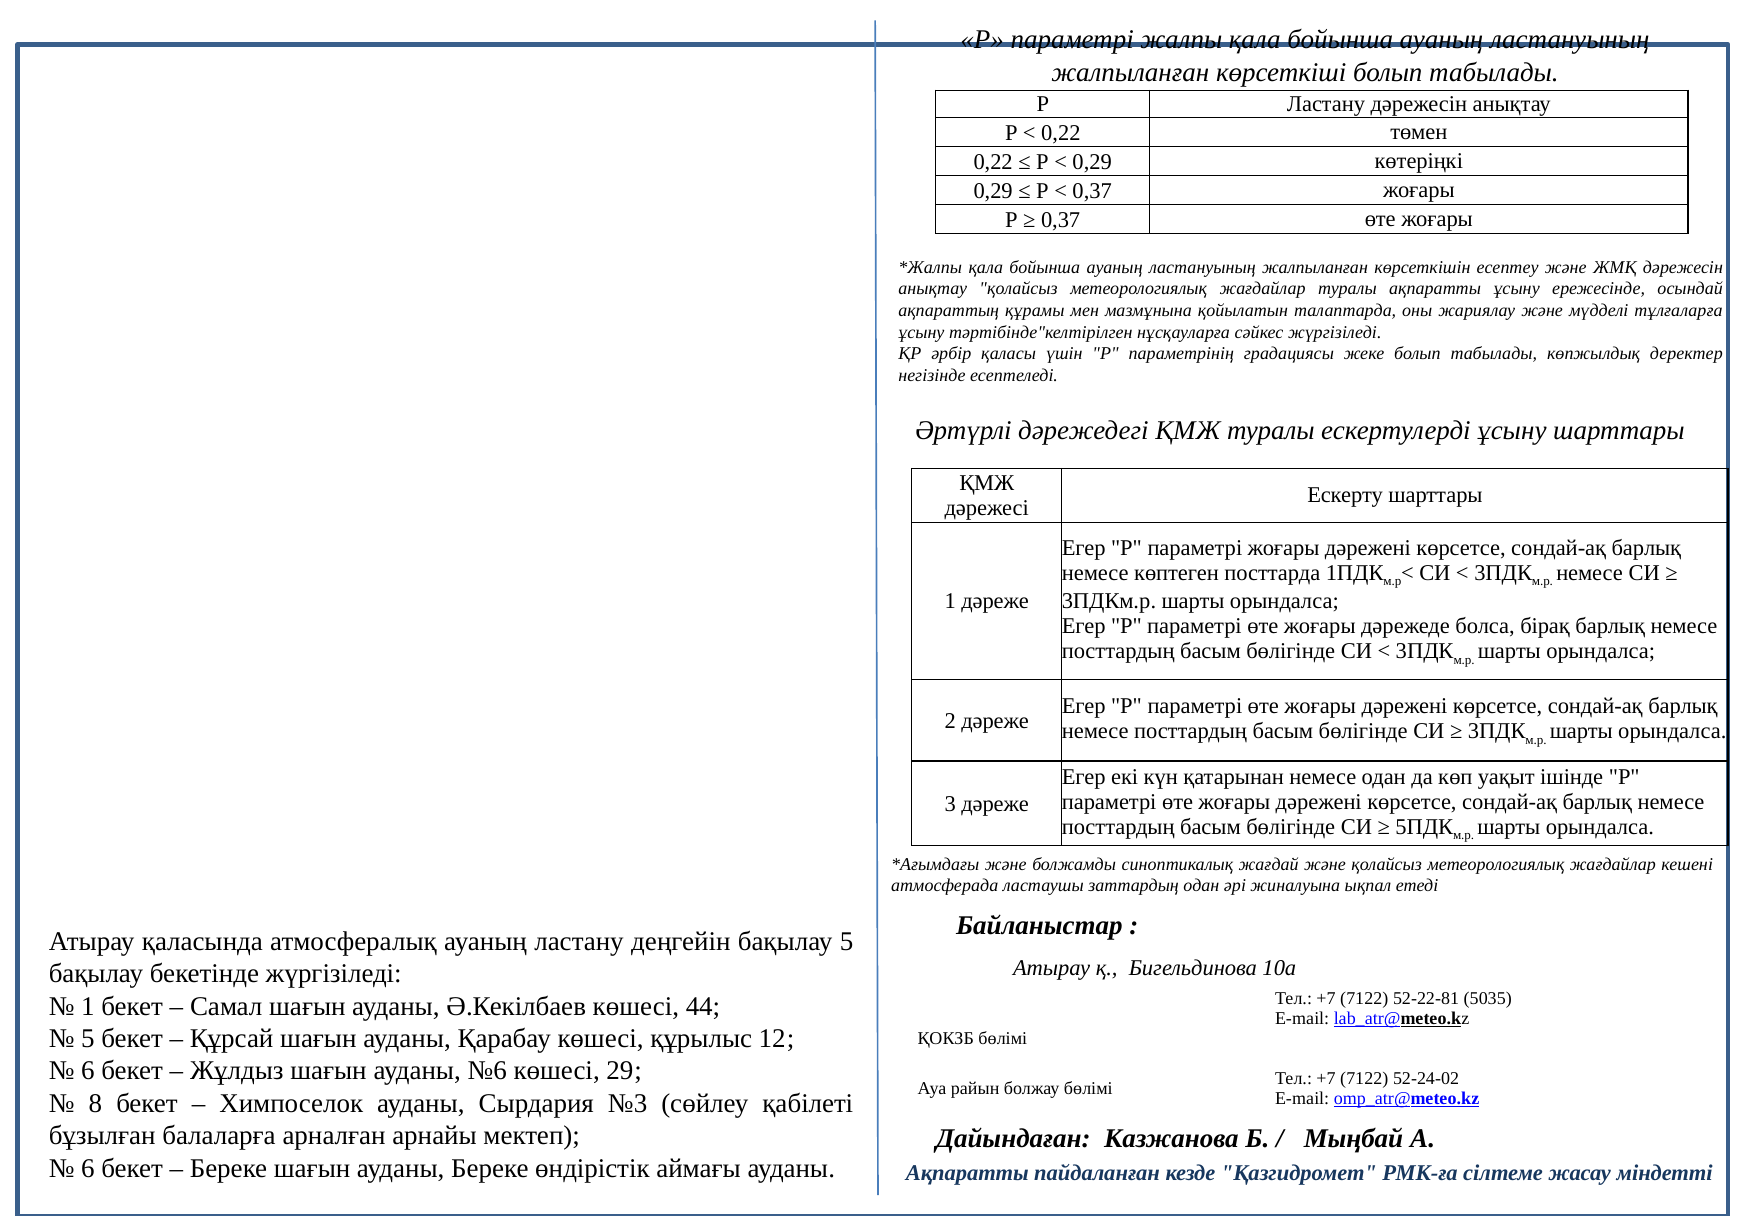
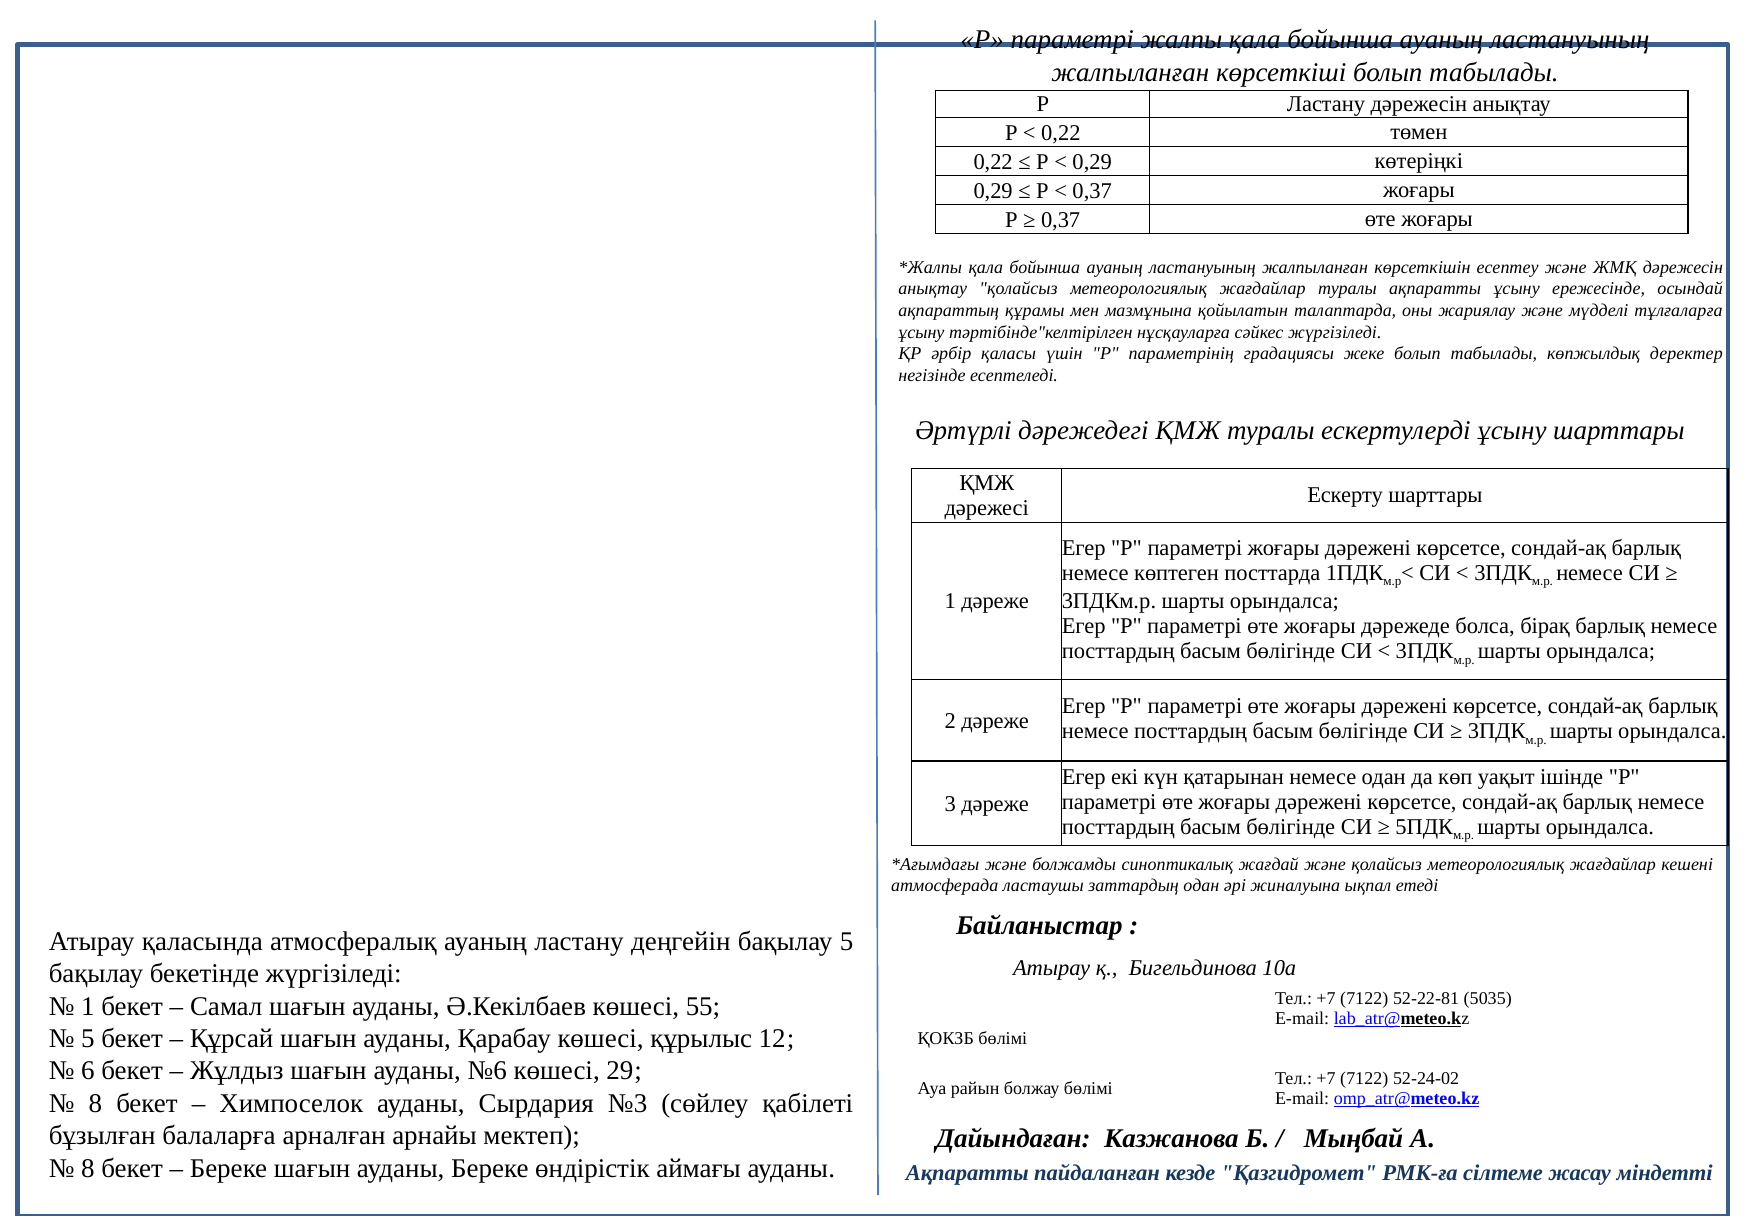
44: 44 -> 55
6 at (88, 1168): 6 -> 8
